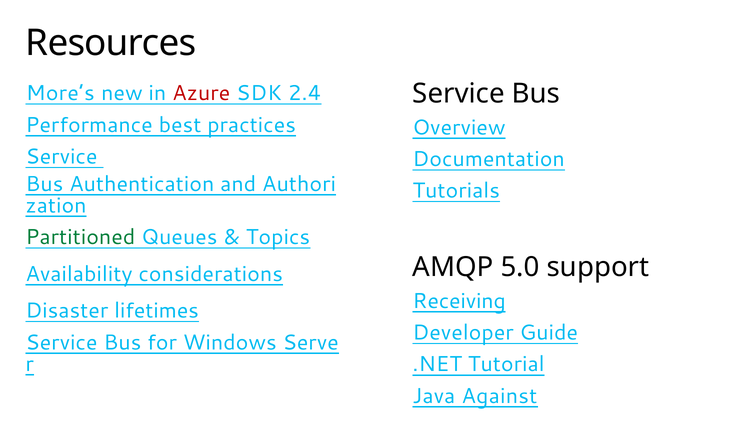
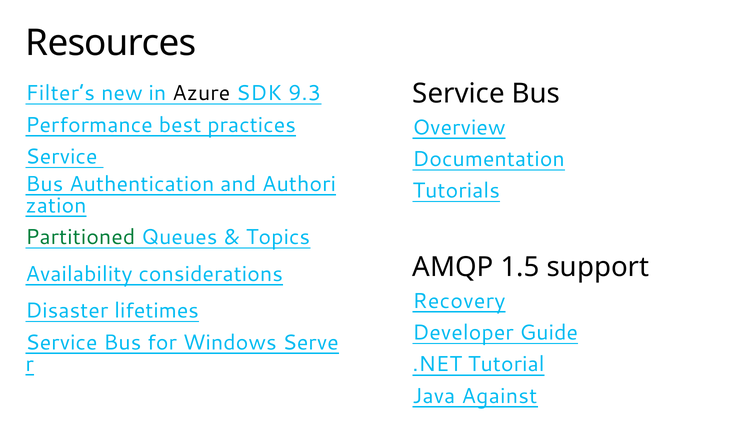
More’s: More’s -> Filter’s
Azure colour: red -> black
2.4: 2.4 -> 9.3
5.0: 5.0 -> 1.5
Receiving: Receiving -> Recovery
